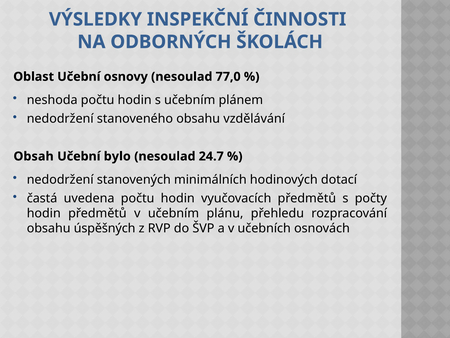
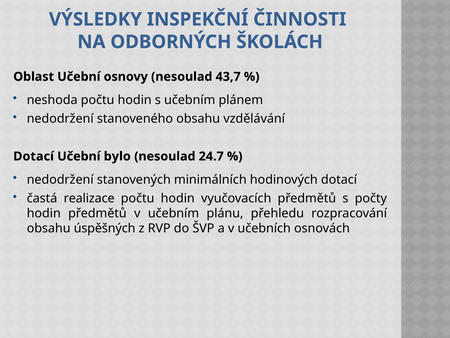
77,0: 77,0 -> 43,7
Obsah at (34, 156): Obsah -> Dotací
uvedena: uvedena -> realizace
